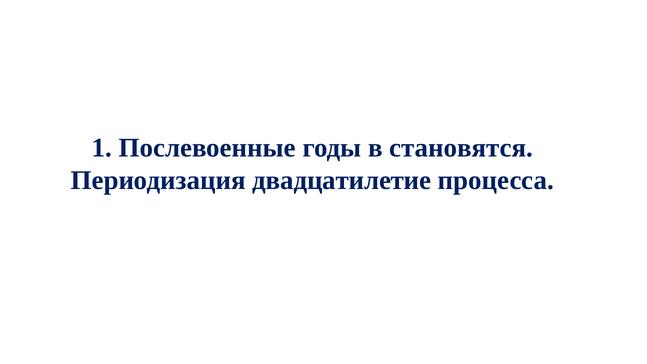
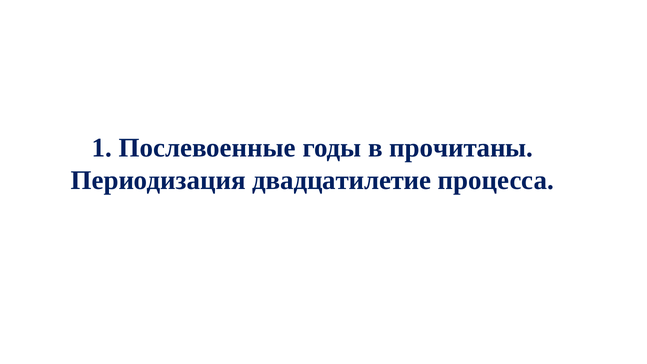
становятся: становятся -> прочитаны
